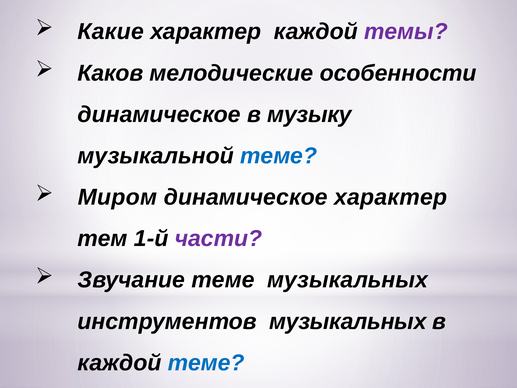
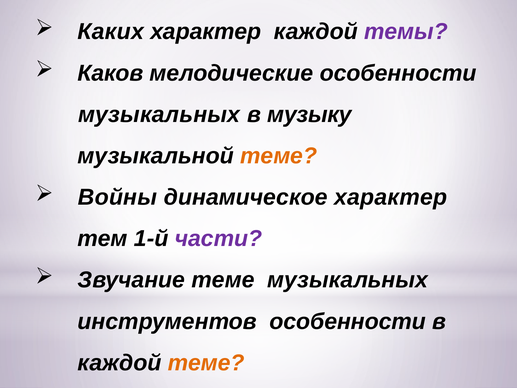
Какие: Какие -> Каких
динамическое at (159, 114): динамическое -> музыкальных
теме at (279, 156) colour: blue -> orange
Миром: Миром -> Войны
инструментов музыкальных: музыкальных -> особенности
теме at (206, 363) colour: blue -> orange
